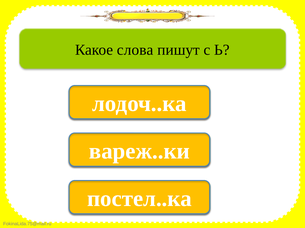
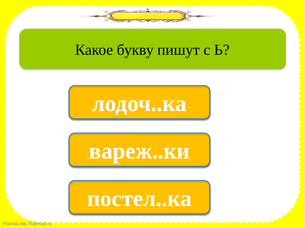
слова: слова -> букву
